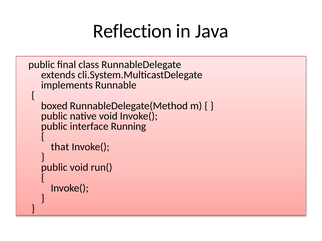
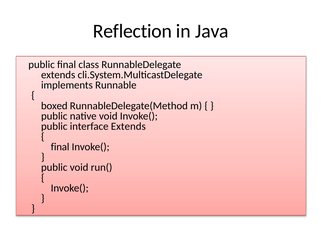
interface Running: Running -> Extends
that at (60, 147): that -> final
